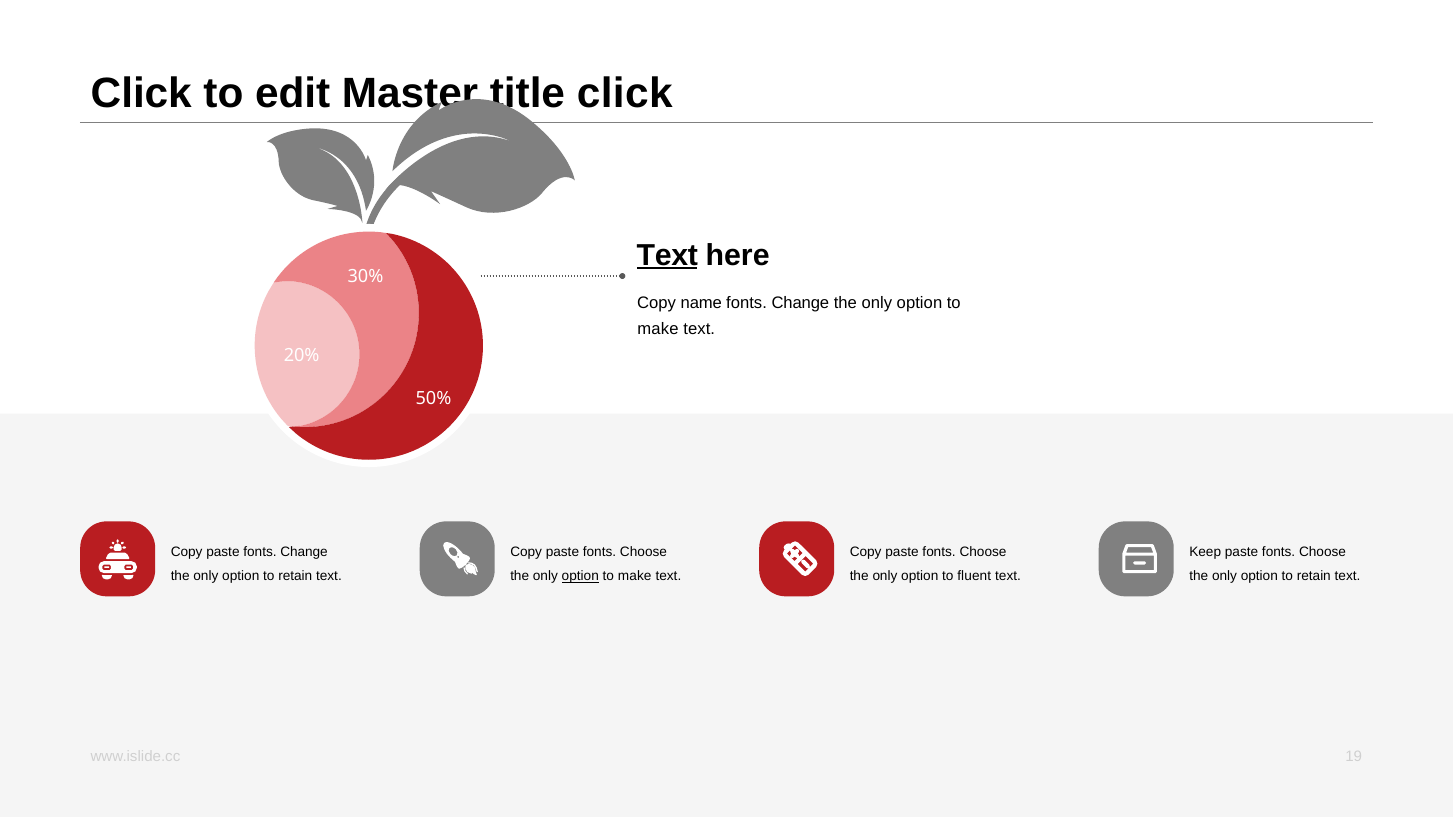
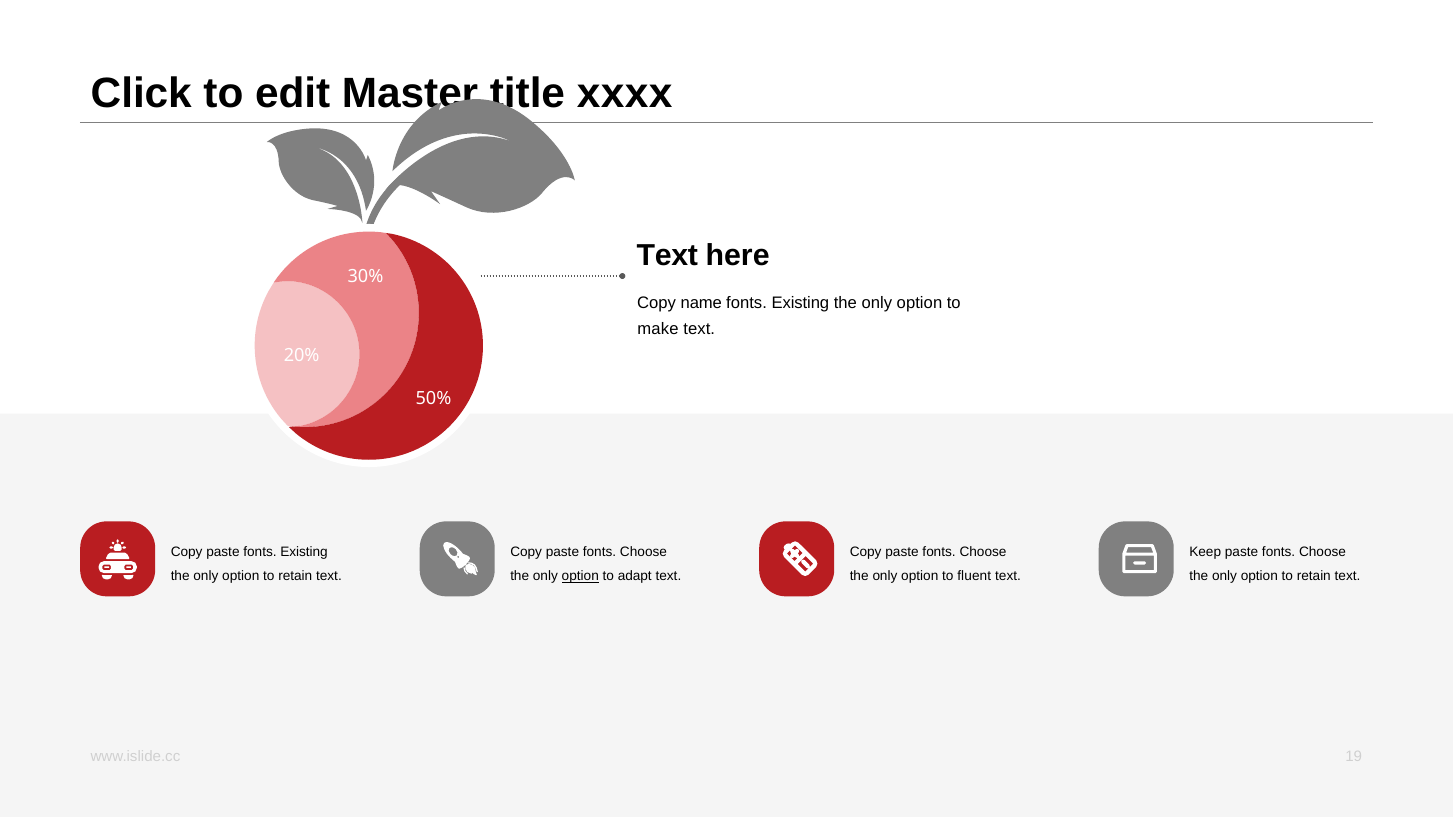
click at (625, 94): click -> xxxx
Text at (667, 255) underline: present -> none
Change at (800, 303): Change -> Existing
paste fonts Change: Change -> Existing
make at (635, 576): make -> adapt
